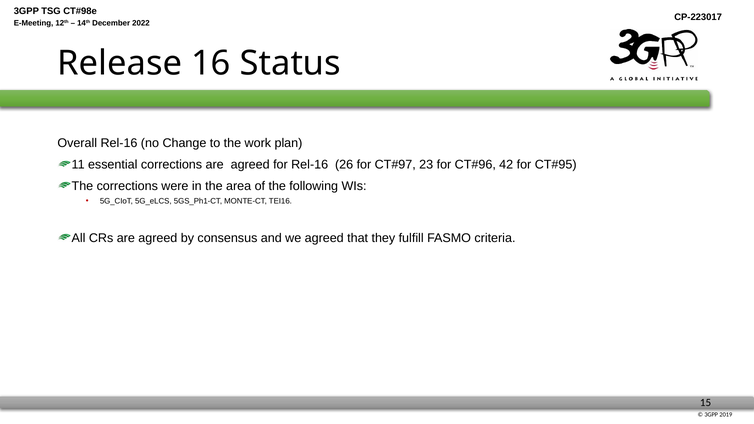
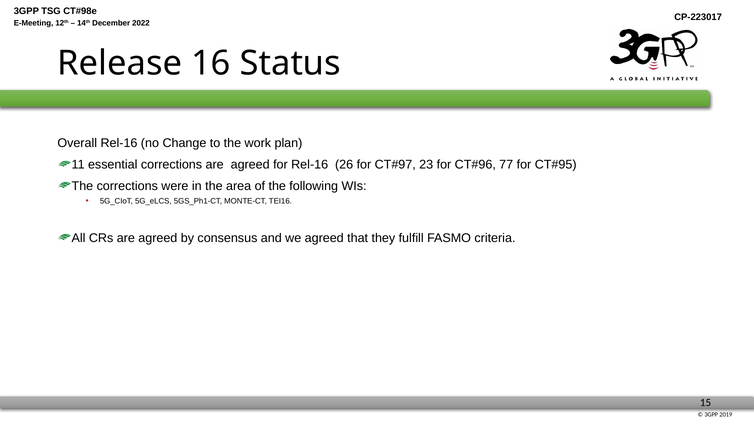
42: 42 -> 77
